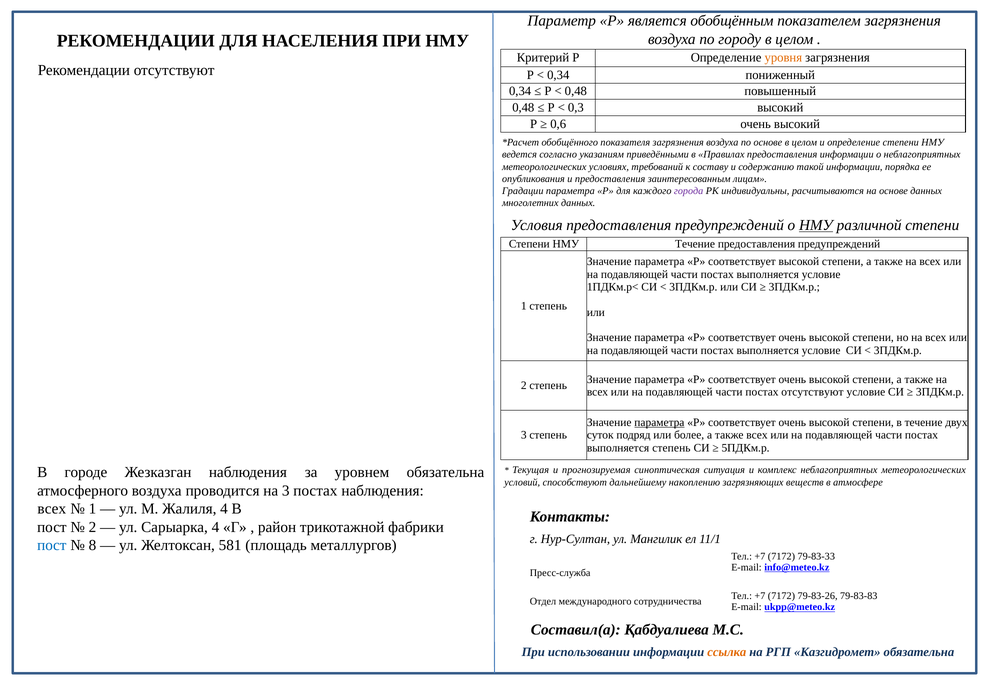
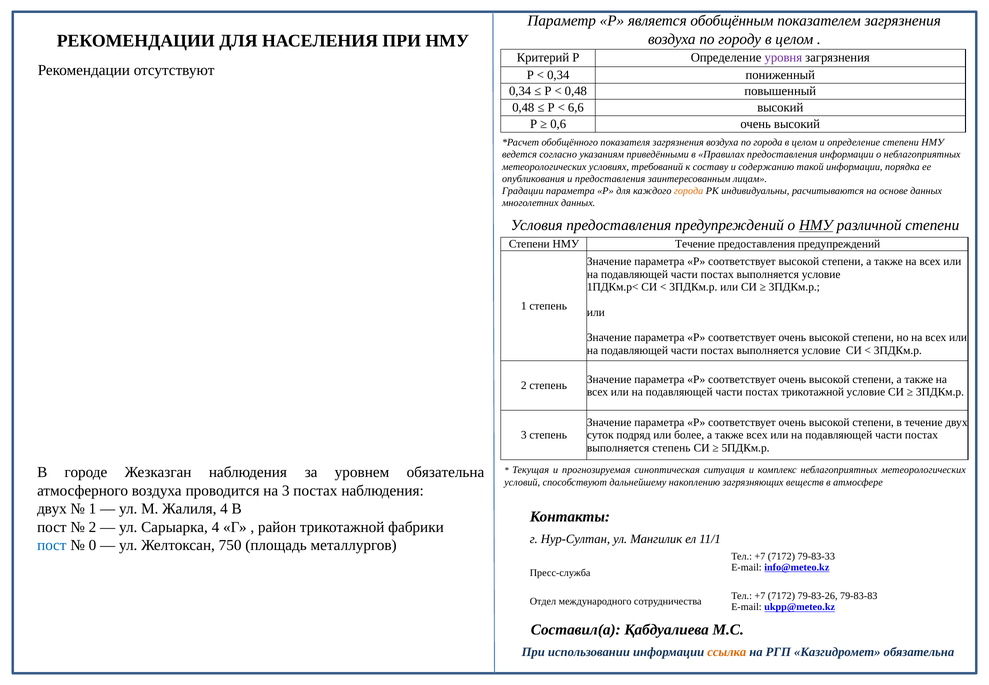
уровня colour: orange -> purple
0,3: 0,3 -> 6,6
по основе: основе -> города
города at (689, 191) colour: purple -> orange
постах отсутствуют: отсутствуют -> трикотажной
параметра at (659, 422) underline: present -> none
всех at (52, 509): всех -> двух
8: 8 -> 0
581: 581 -> 750
